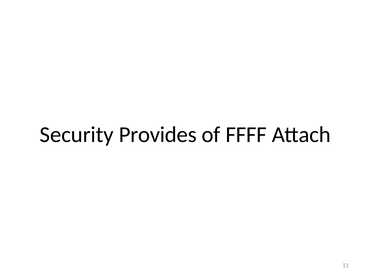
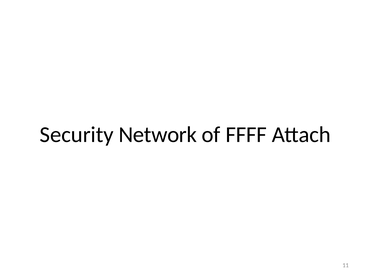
Provides: Provides -> Network
